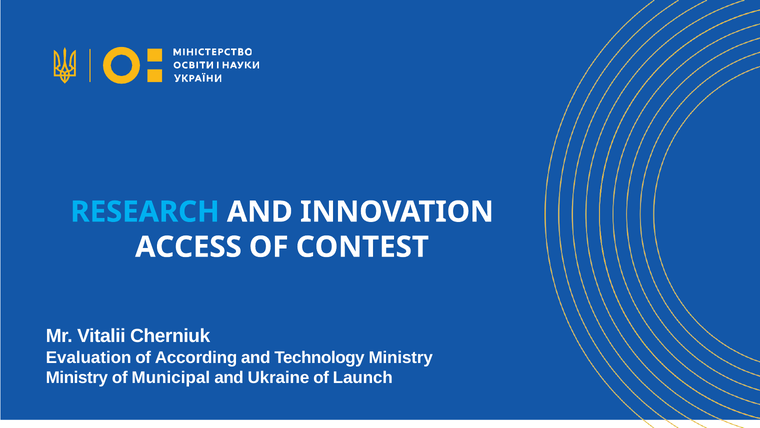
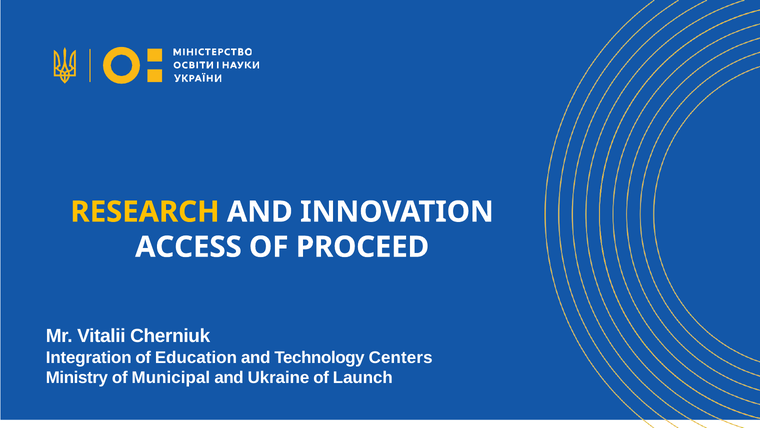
RESEARCH colour: light blue -> yellow
CONTEST: CONTEST -> PROCEED
Evaluation: Evaluation -> Integration
According: According -> Education
Technology Ministry: Ministry -> Centers
